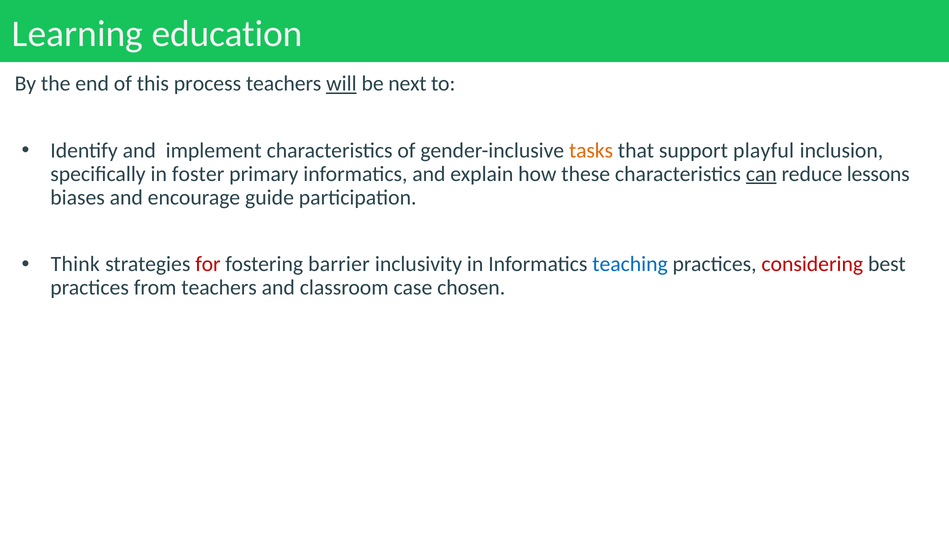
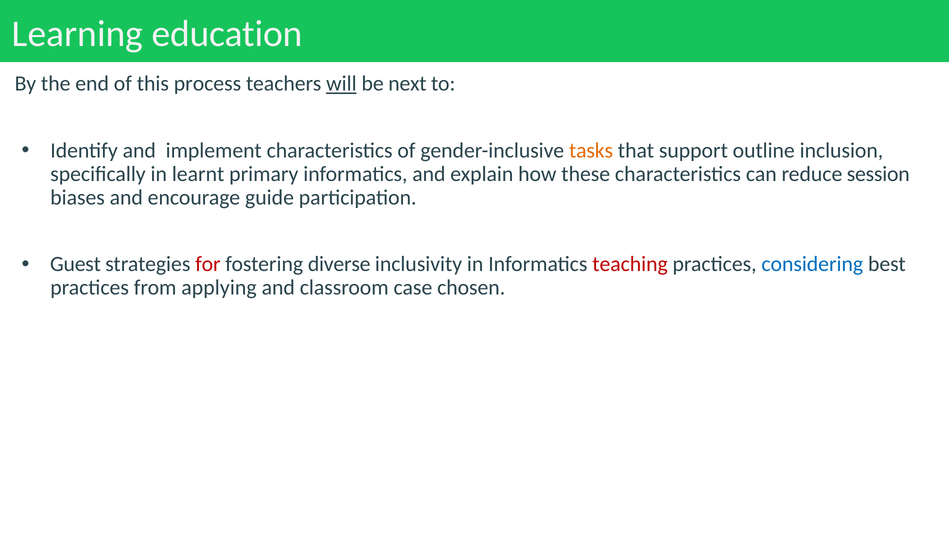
playful: playful -> outline
foster: foster -> learnt
can underline: present -> none
lessons: lessons -> session
Think: Think -> Guest
barrier: barrier -> diverse
teaching colour: blue -> red
considering colour: red -> blue
from teachers: teachers -> applying
